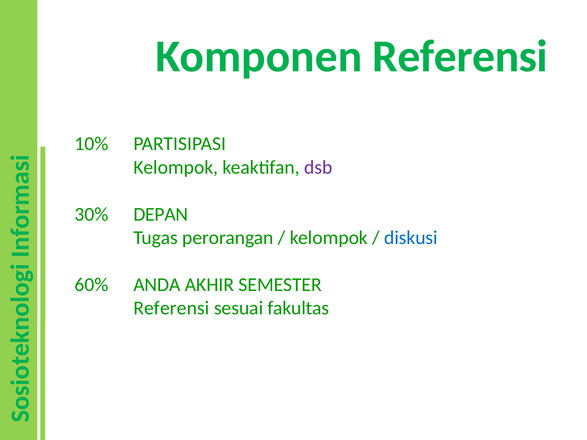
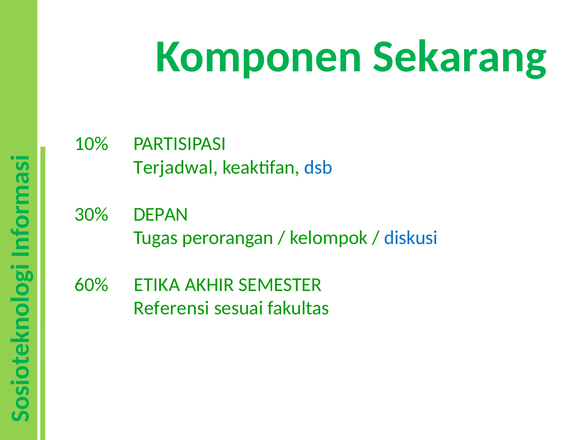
Komponen Referensi: Referensi -> Sekarang
Kelompok at (176, 167): Kelompok -> Terjadwal
dsb colour: purple -> blue
ANDA: ANDA -> ETIKA
